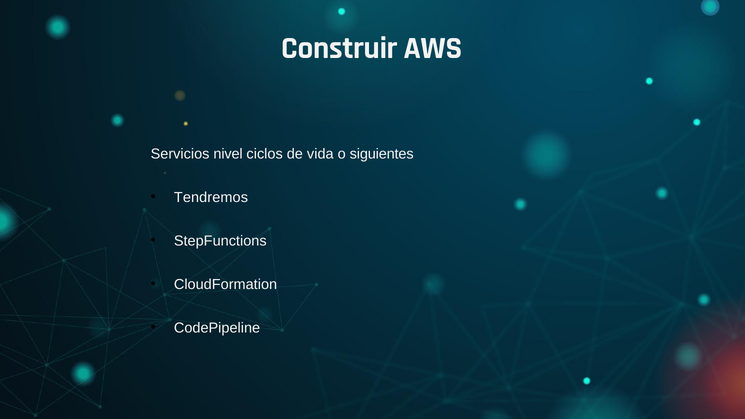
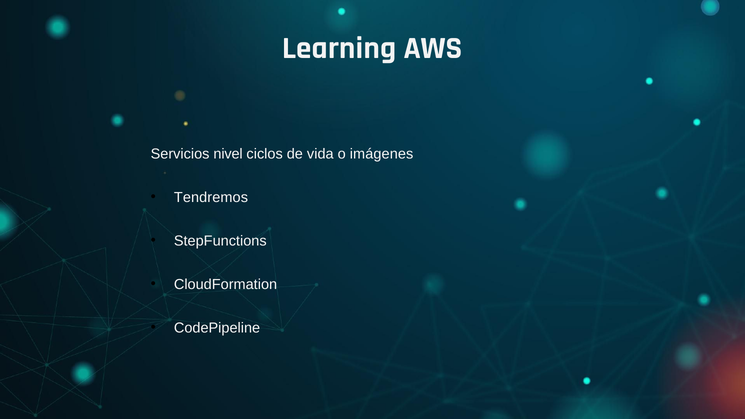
Construir: Construir -> Learning
siguientes: siguientes -> imágenes
